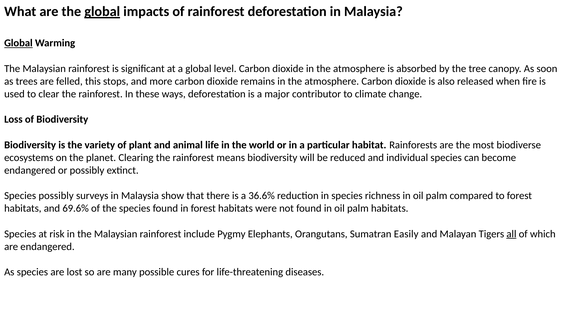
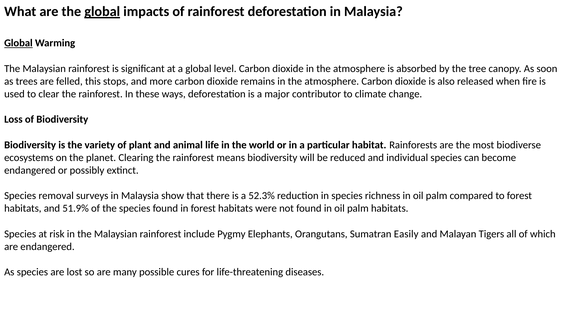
Species possibly: possibly -> removal
36.6%: 36.6% -> 52.3%
69.6%: 69.6% -> 51.9%
all underline: present -> none
